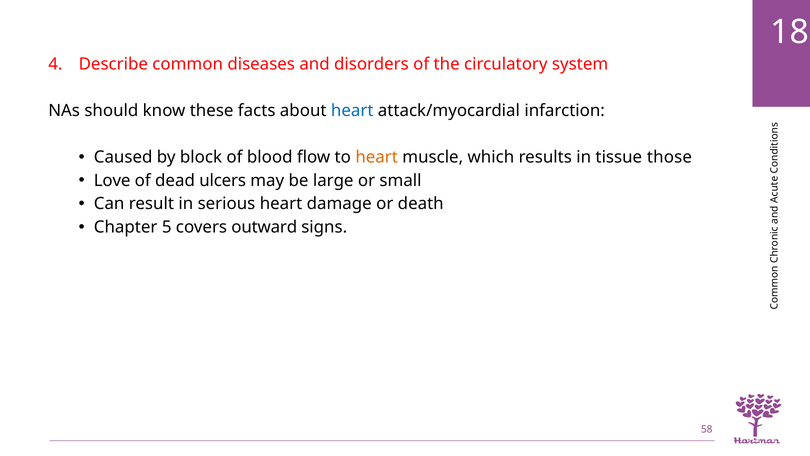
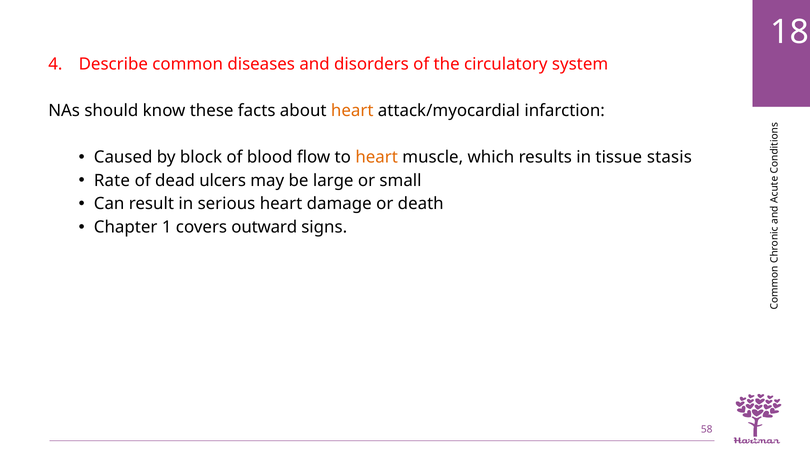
heart at (352, 110) colour: blue -> orange
those: those -> stasis
Love: Love -> Rate
5: 5 -> 1
